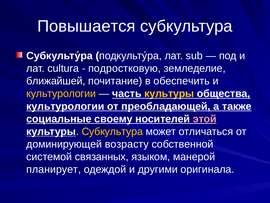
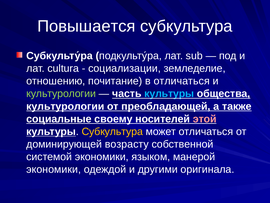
подростковую: подростковую -> социализации
ближайшей: ближайшей -> отношению
в обеспечить: обеспечить -> отличаться
культурологии at (61, 93) colour: yellow -> light green
культуры at (169, 93) colour: yellow -> light blue
системой связанных: связанных -> экономики
планирует at (54, 169): планирует -> экономики
